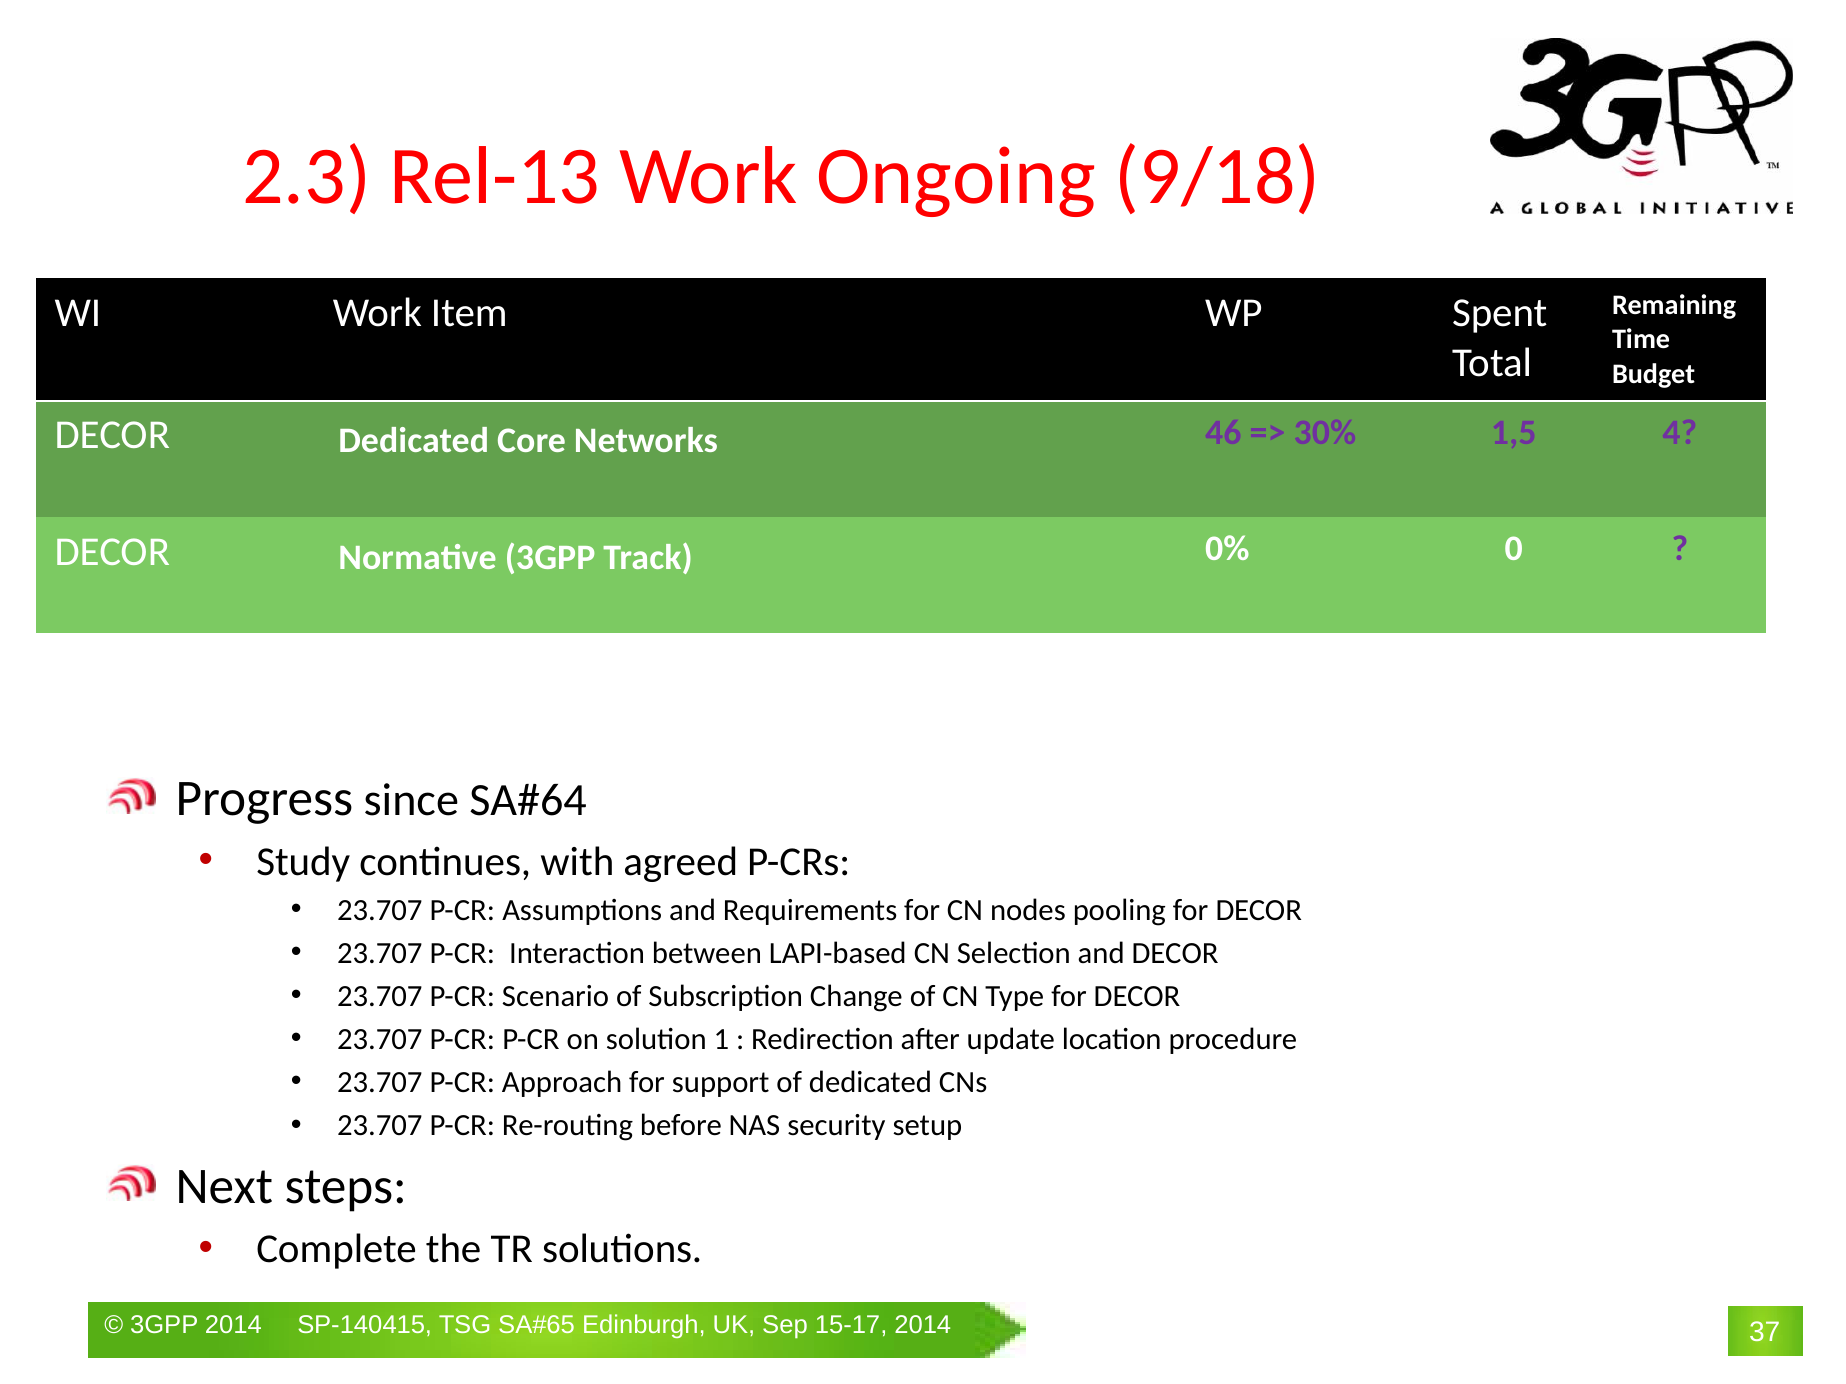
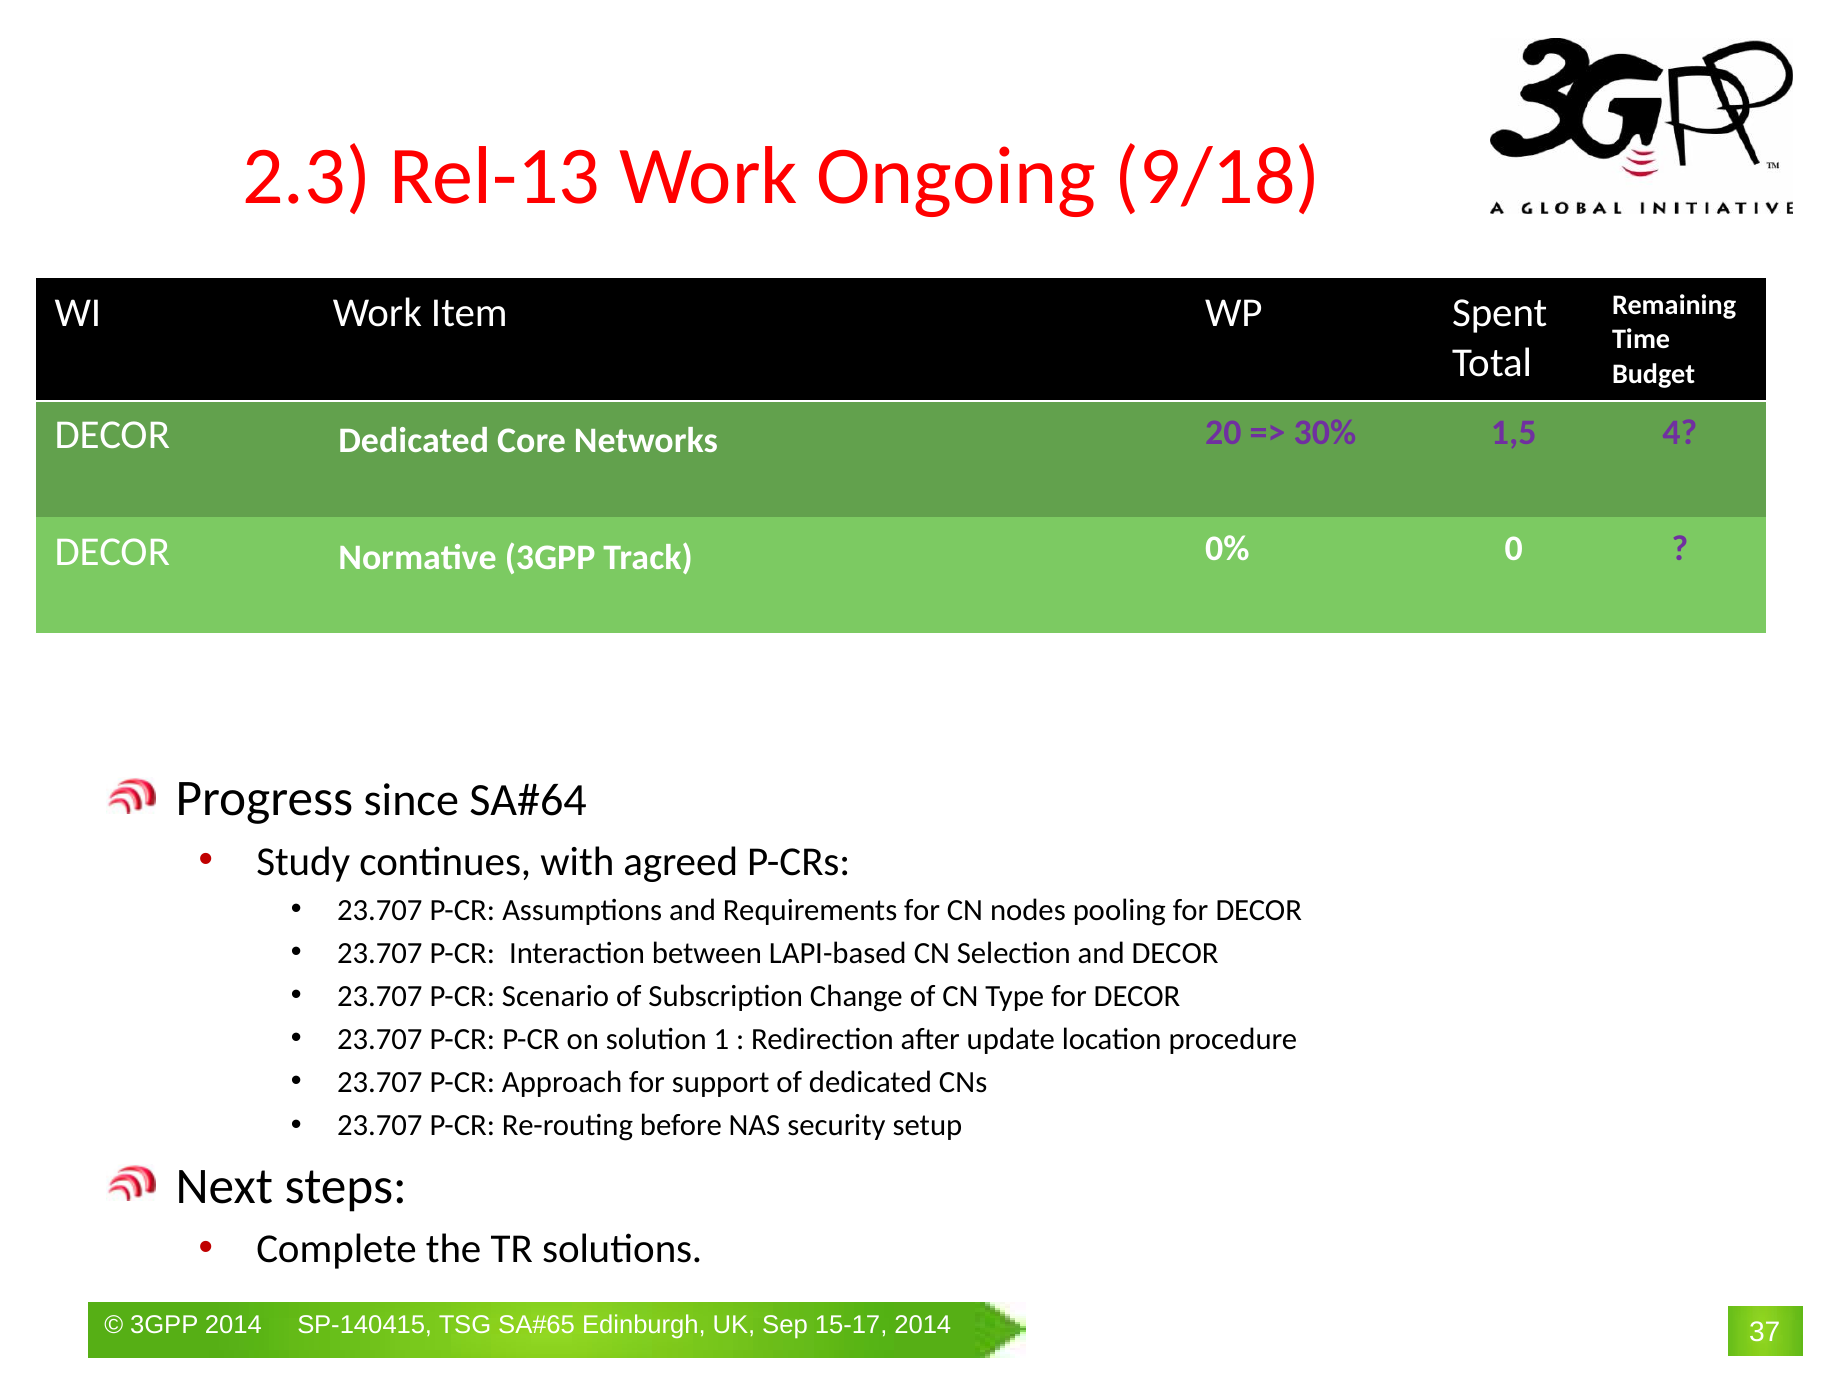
46: 46 -> 20
